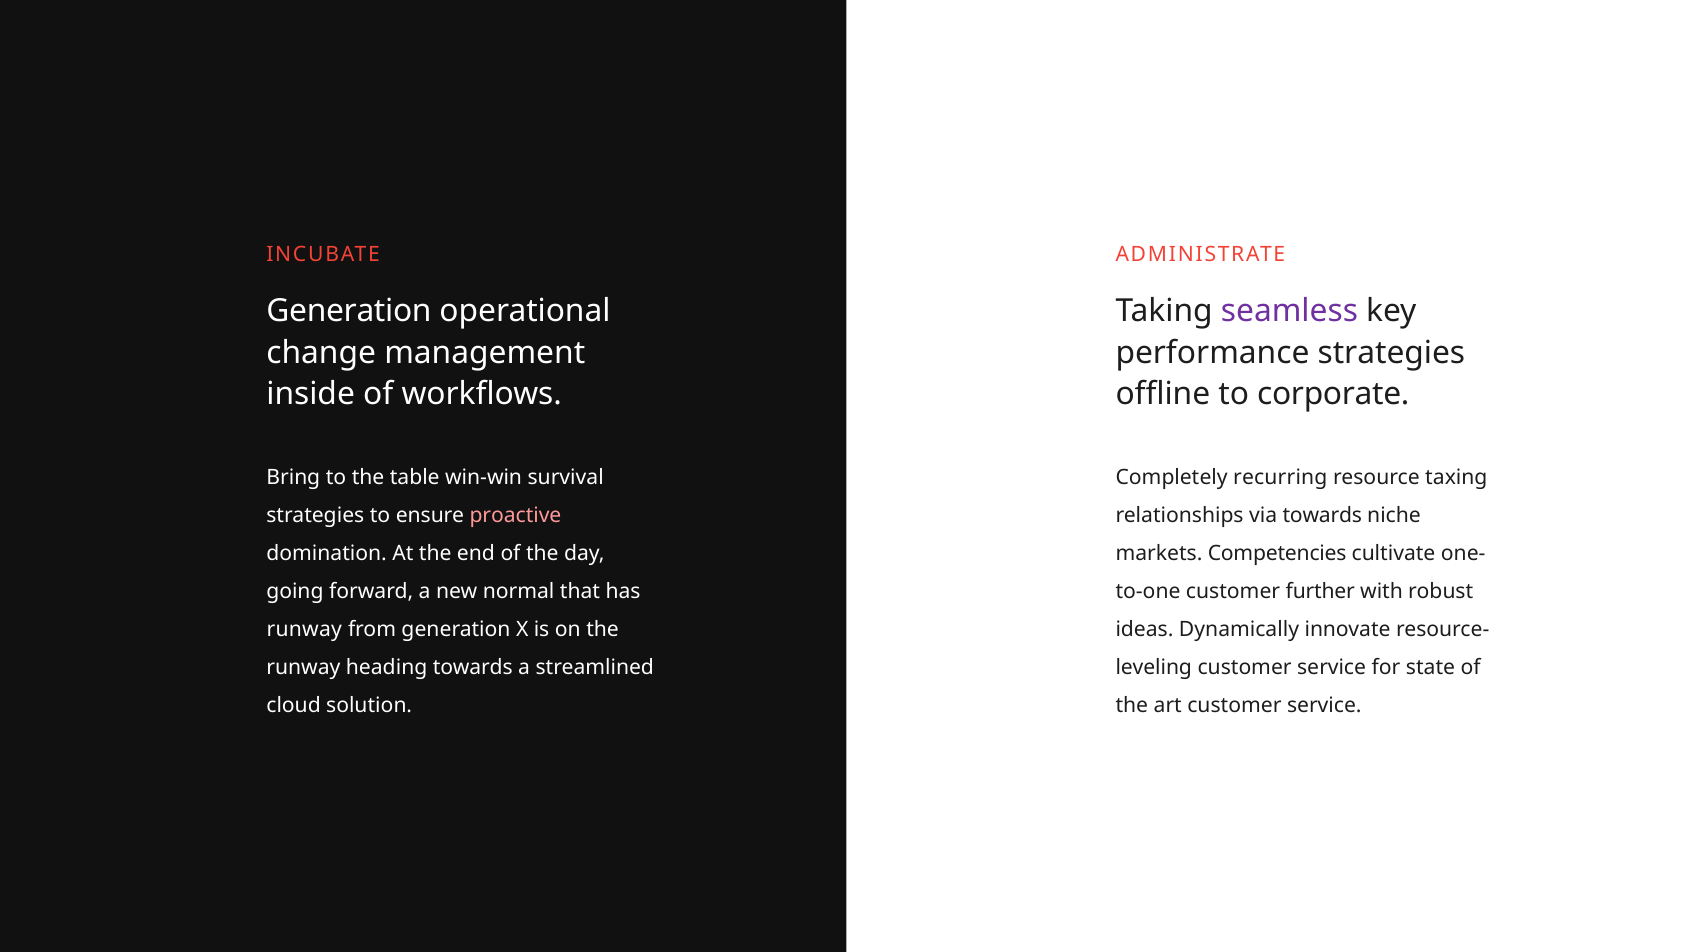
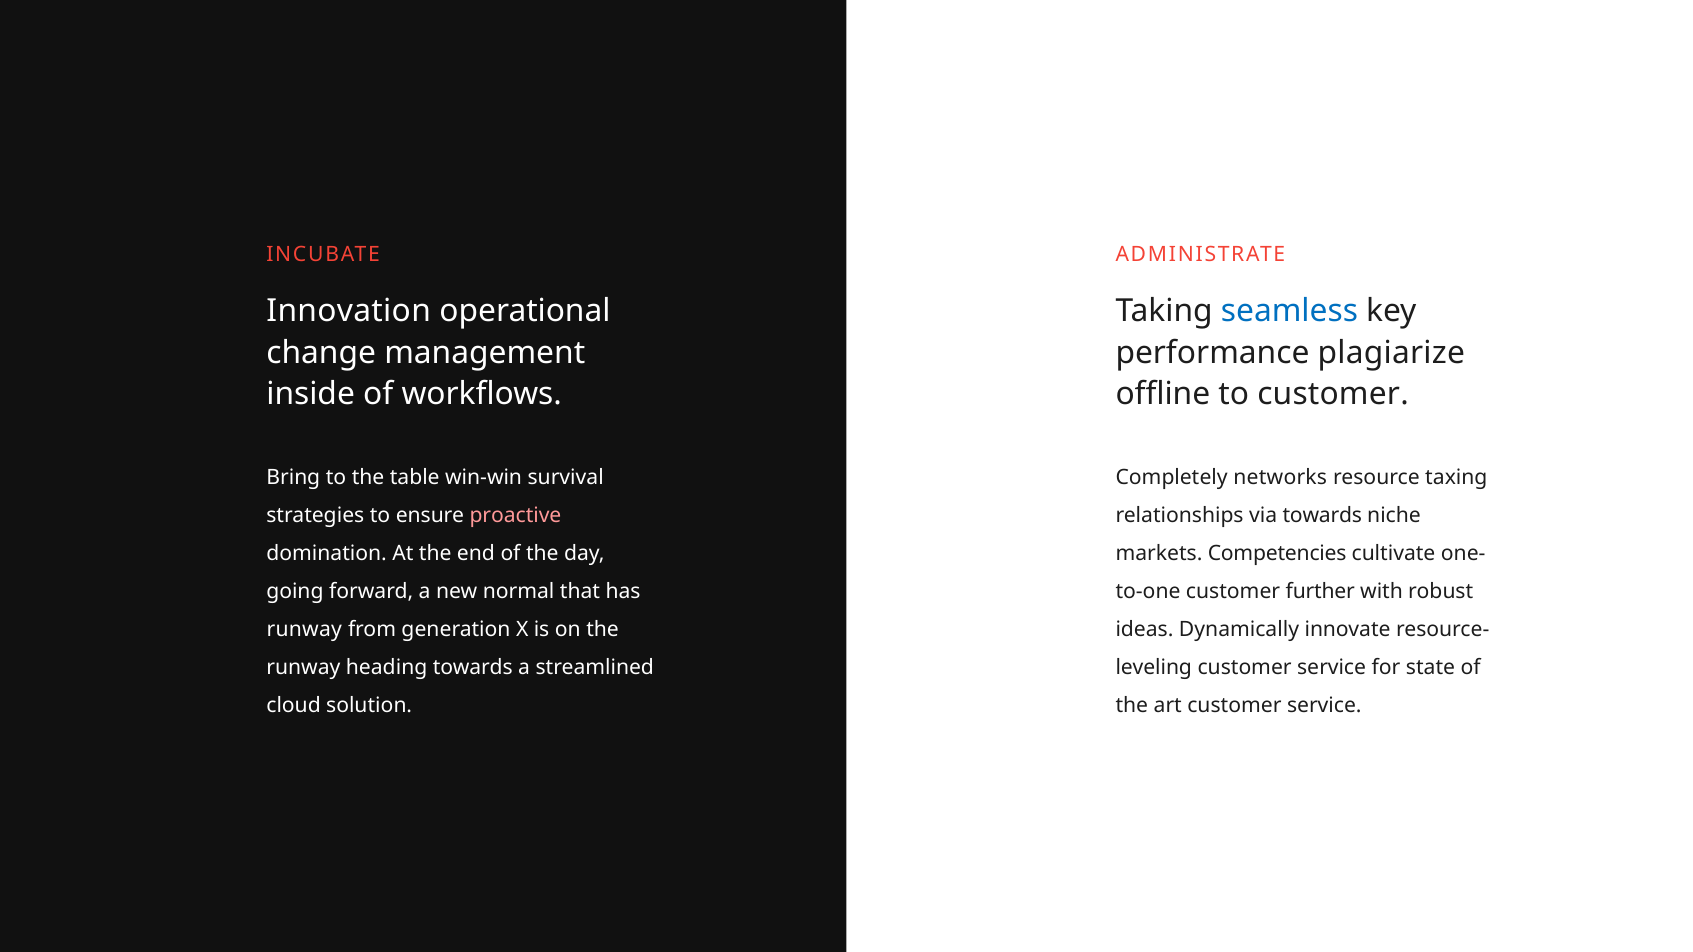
Generation at (349, 311): Generation -> Innovation
seamless colour: purple -> blue
performance strategies: strategies -> plagiarize
to corporate: corporate -> customer
recurring: recurring -> networks
